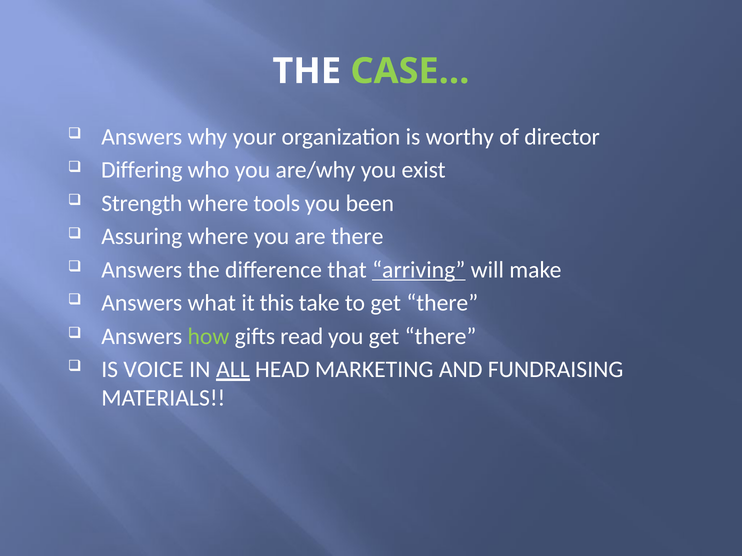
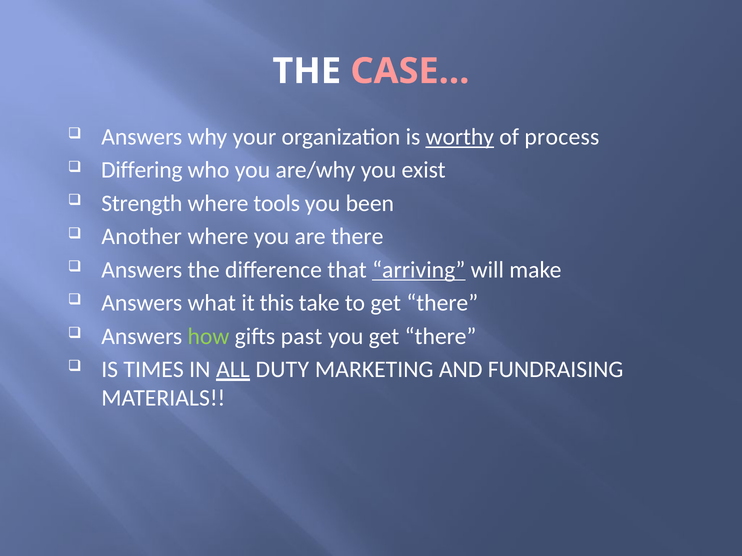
CASE… colour: light green -> pink
worthy underline: none -> present
director: director -> process
Assuring: Assuring -> Another
read: read -> past
VOICE: VOICE -> TIMES
HEAD: HEAD -> DUTY
